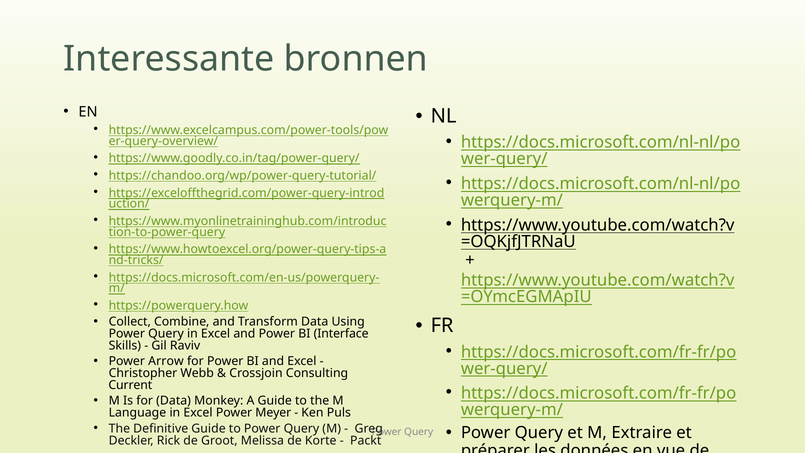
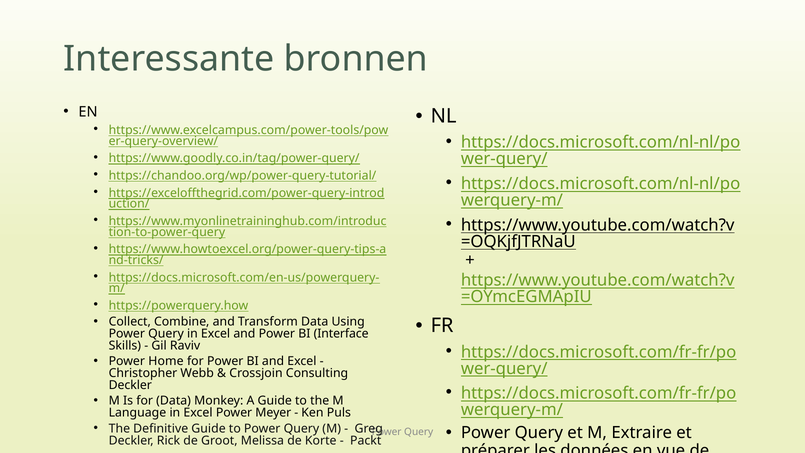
Arrow: Arrow -> Home
Current at (130, 385): Current -> Deckler
